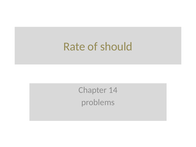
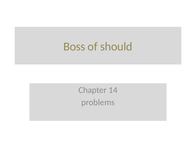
Rate: Rate -> Boss
